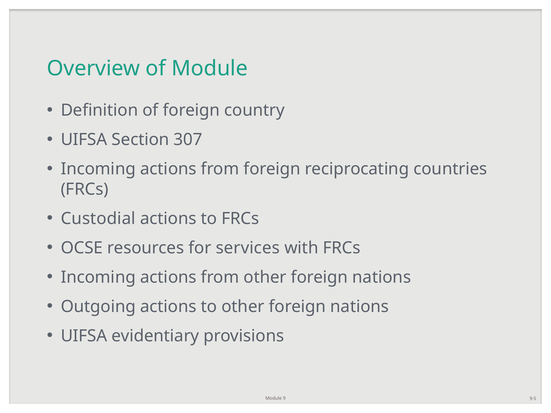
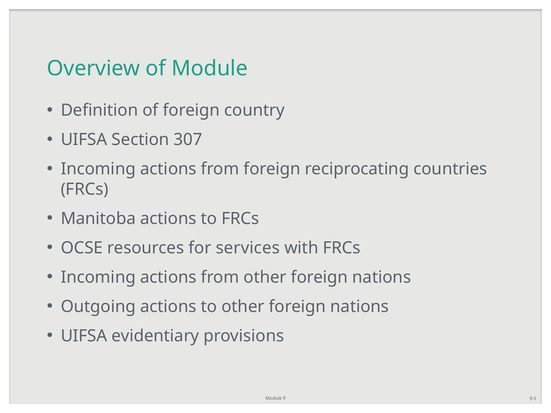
Custodial: Custodial -> Manitoba
